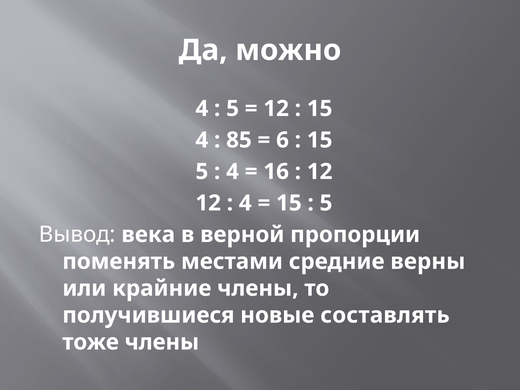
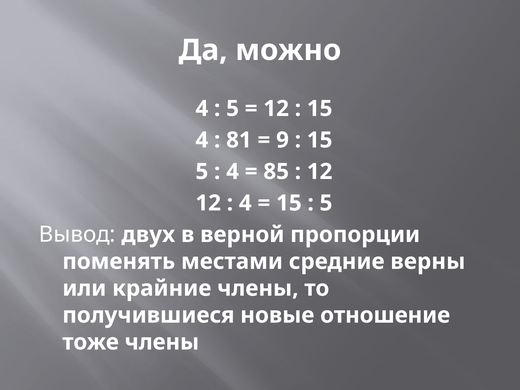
85: 85 -> 81
6: 6 -> 9
16: 16 -> 85
века: века -> двух
составлять: составлять -> отношение
